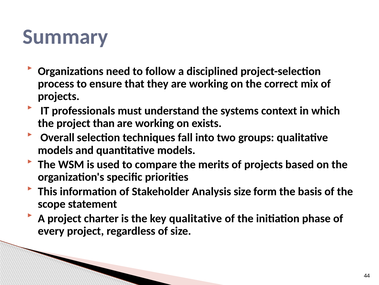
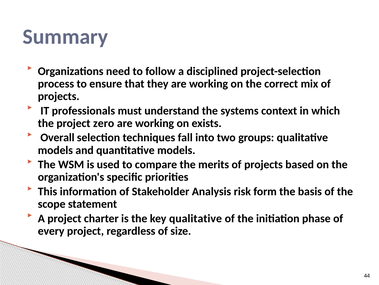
than: than -> zero
Analysis size: size -> risk
